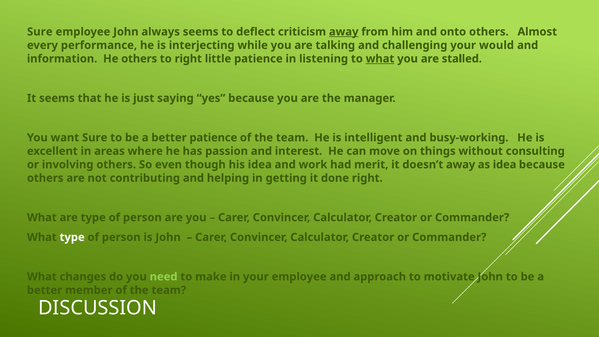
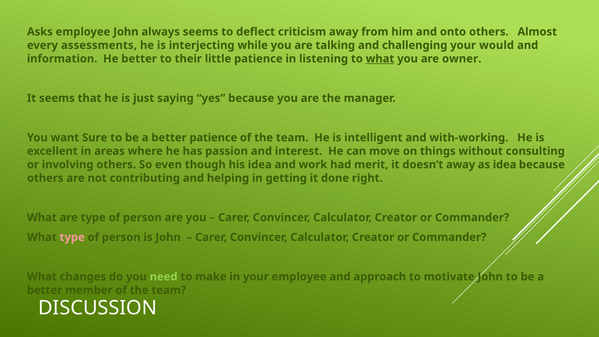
Sure at (40, 32): Sure -> Asks
away at (344, 32) underline: present -> none
performance: performance -> assessments
He others: others -> better
to right: right -> their
stalled: stalled -> owner
busy-working: busy-working -> with-working
type at (72, 237) colour: white -> pink
